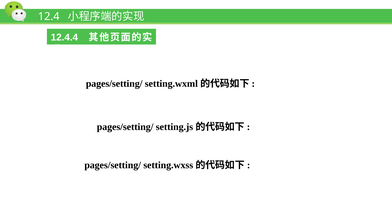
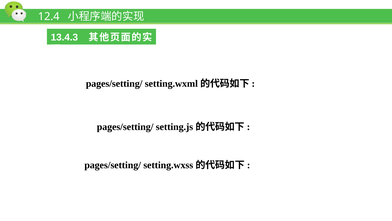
12.4.4: 12.4.4 -> 13.4.3
